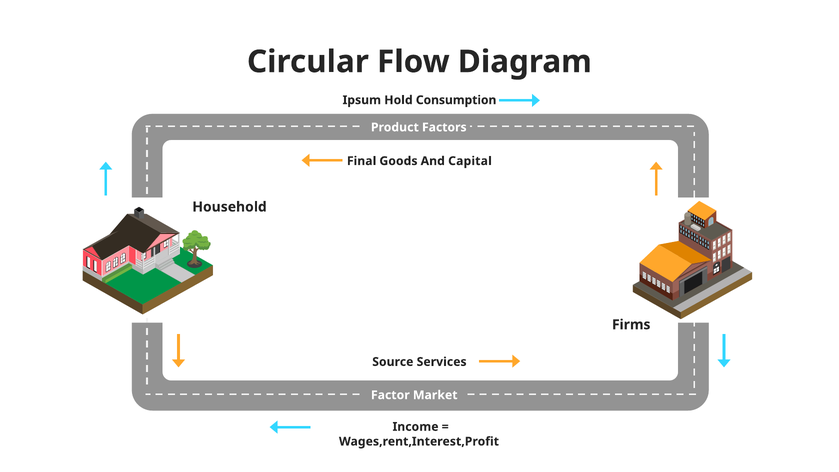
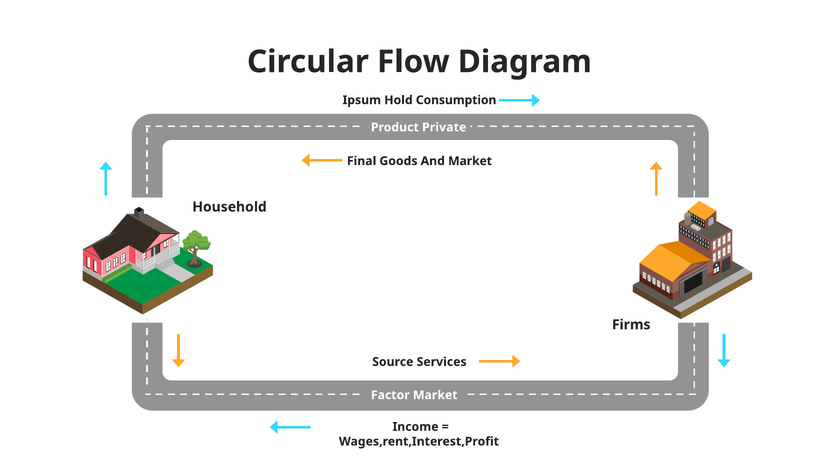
Factors: Factors -> Private
And Capital: Capital -> Market
